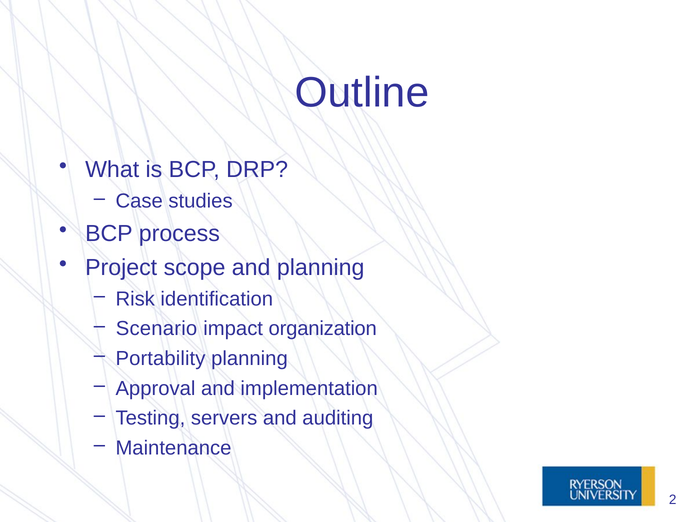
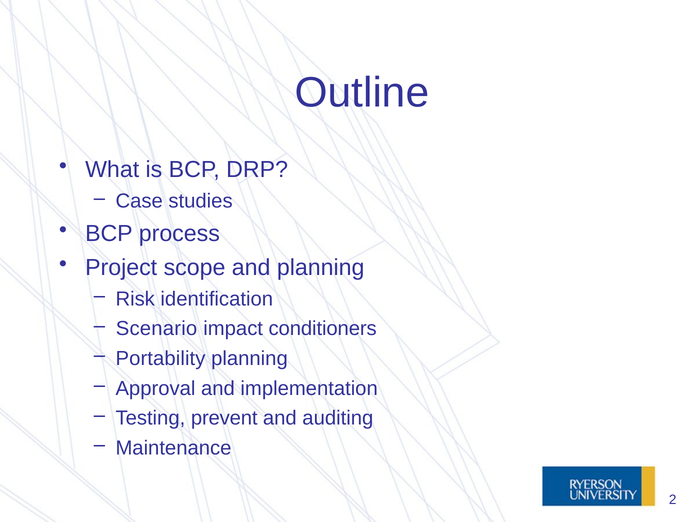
organization: organization -> conditioners
servers: servers -> prevent
